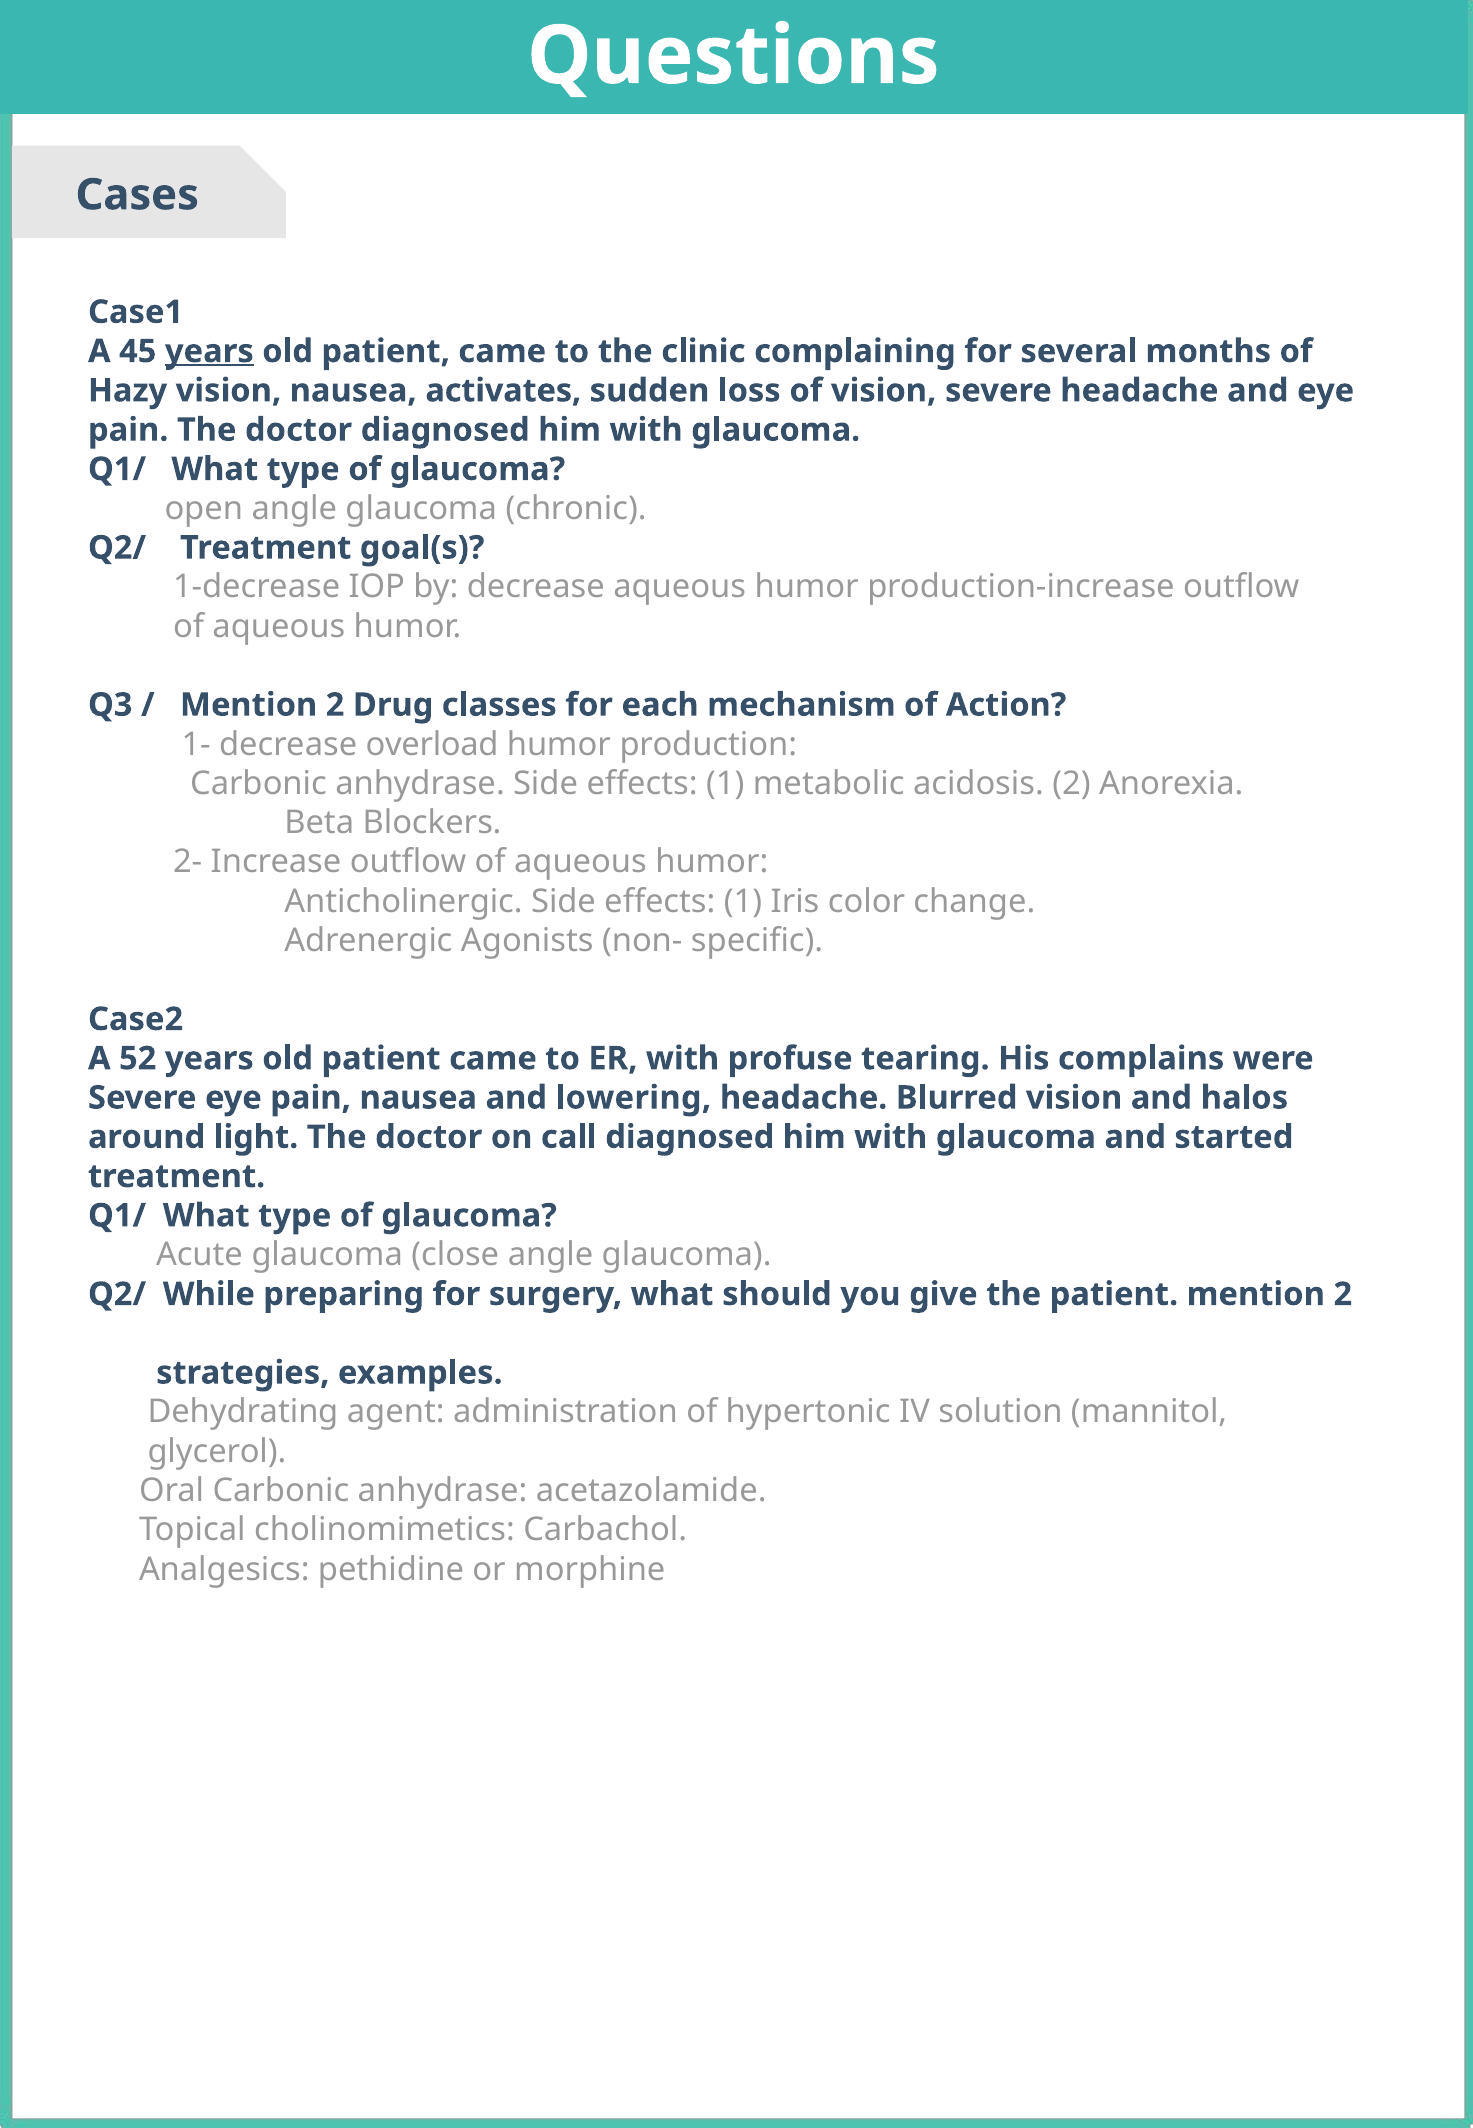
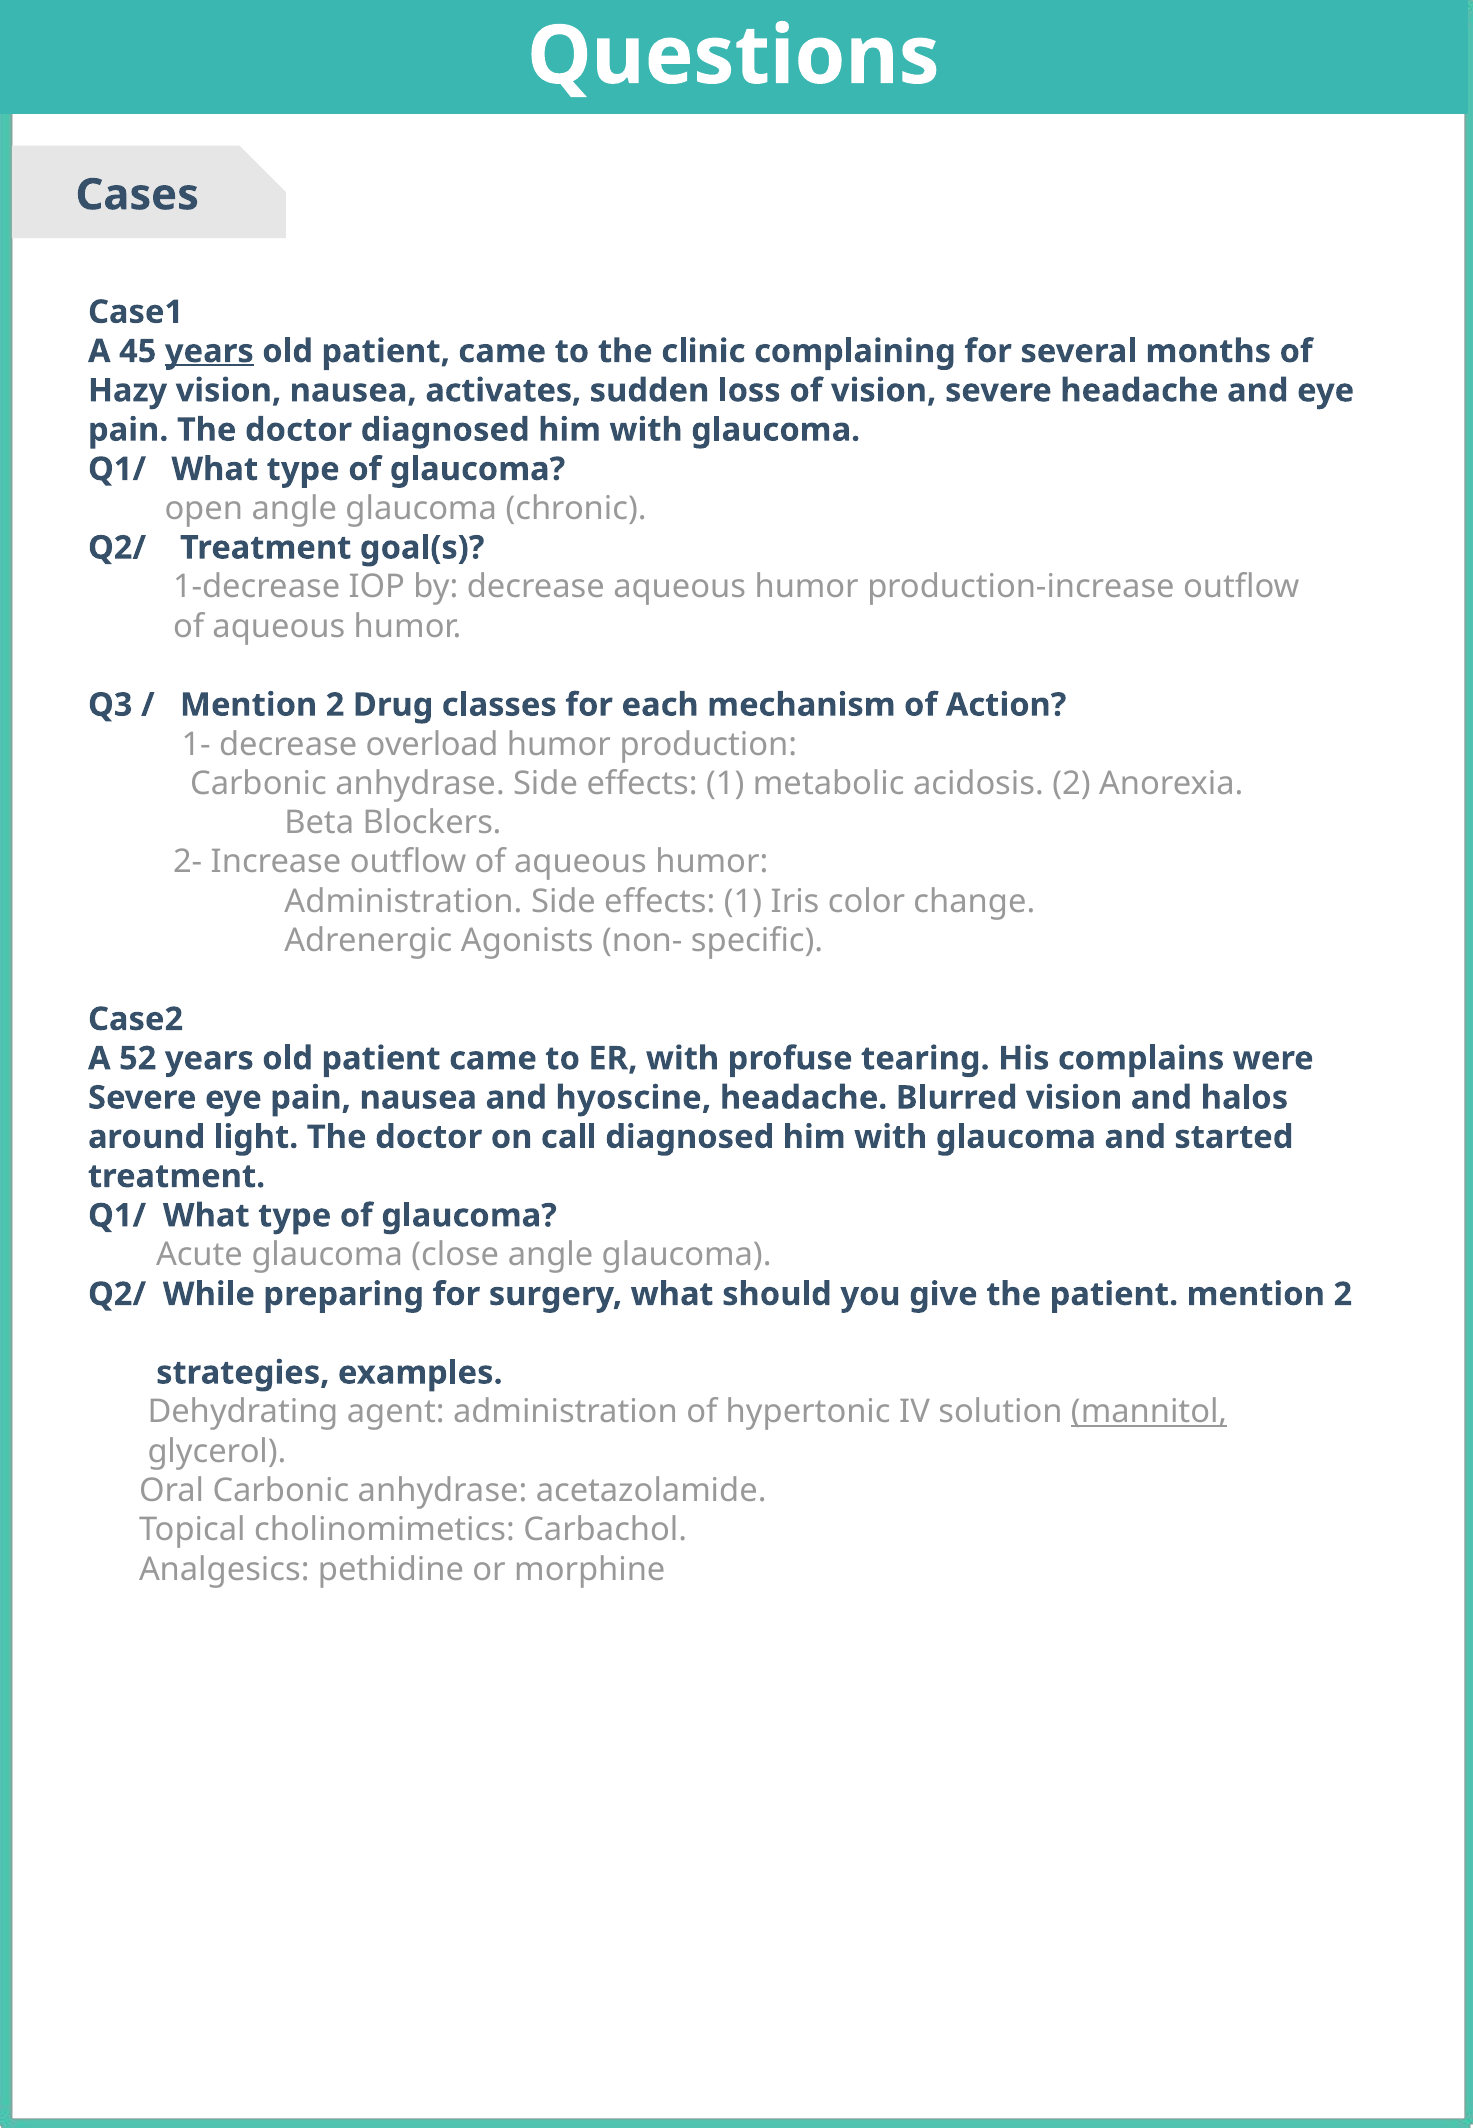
Anticholinergic at (403, 901): Anticholinergic -> Administration
lowering: lowering -> hyoscine
mannitol underline: none -> present
